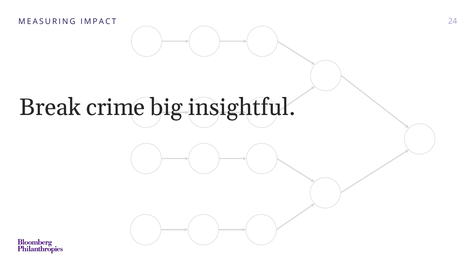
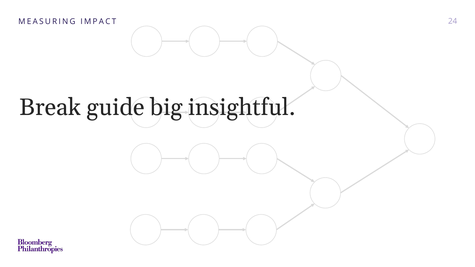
crime: crime -> guide
